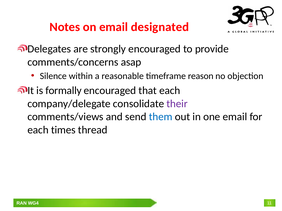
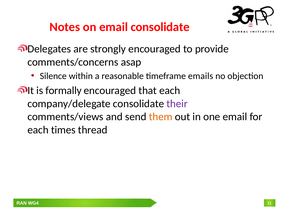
email designated: designated -> consolidate
reason: reason -> emails
them colour: blue -> orange
